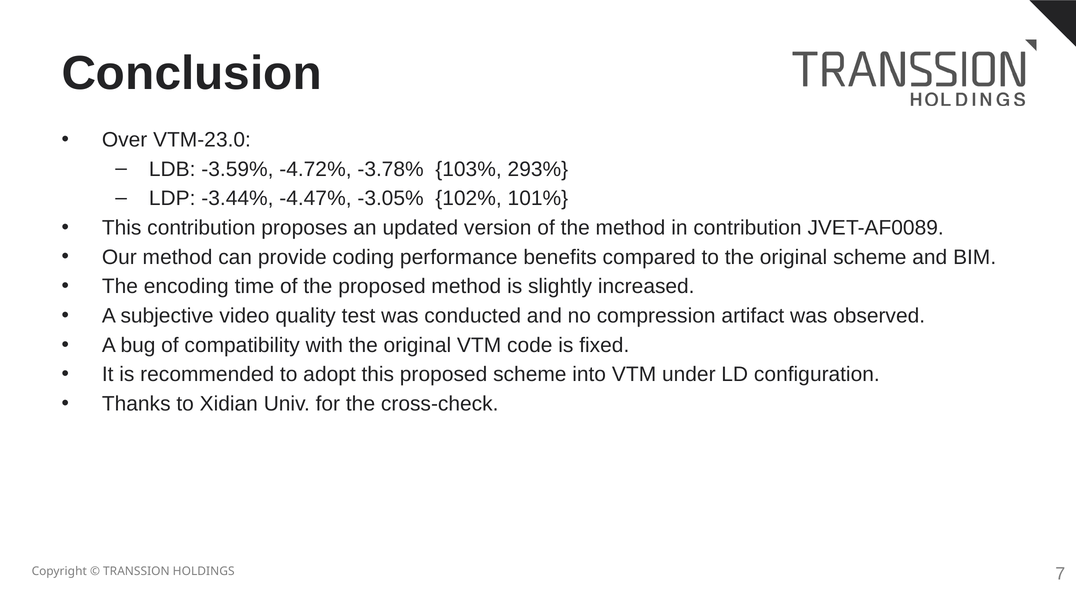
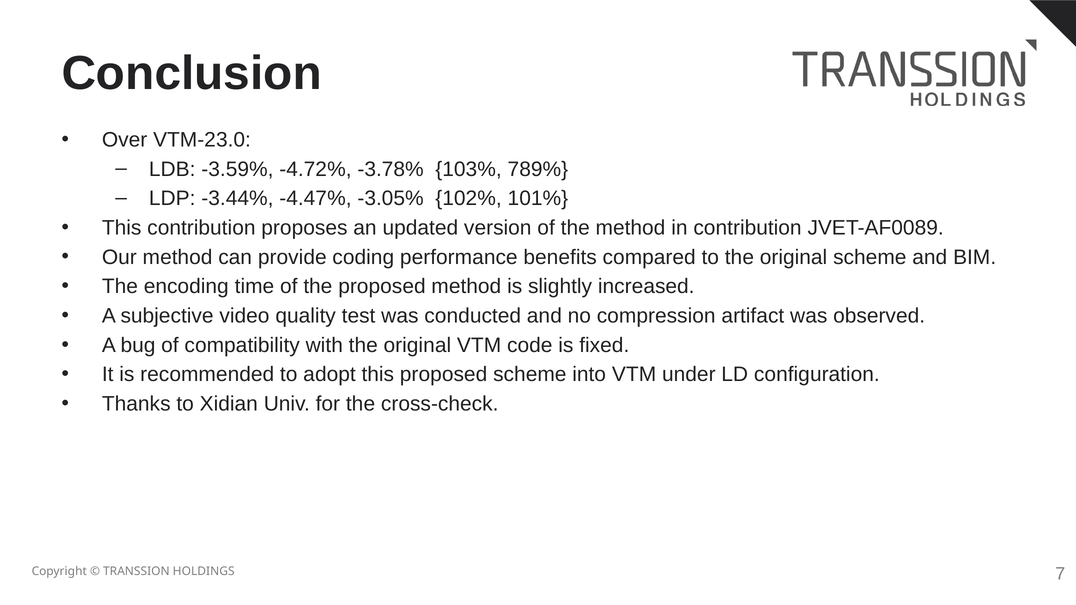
293%: 293% -> 789%
